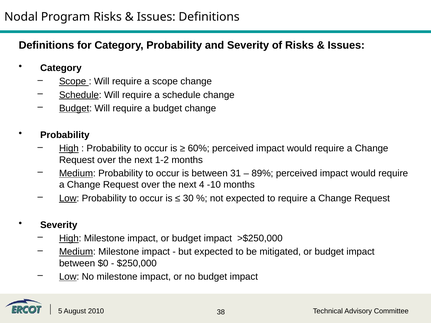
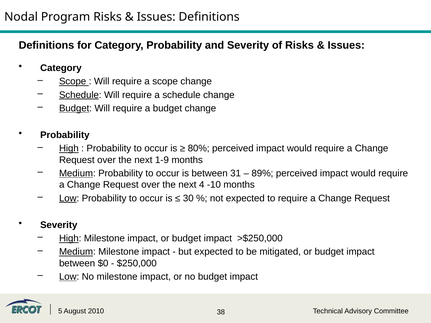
60%: 60% -> 80%
1-2: 1-2 -> 1-9
